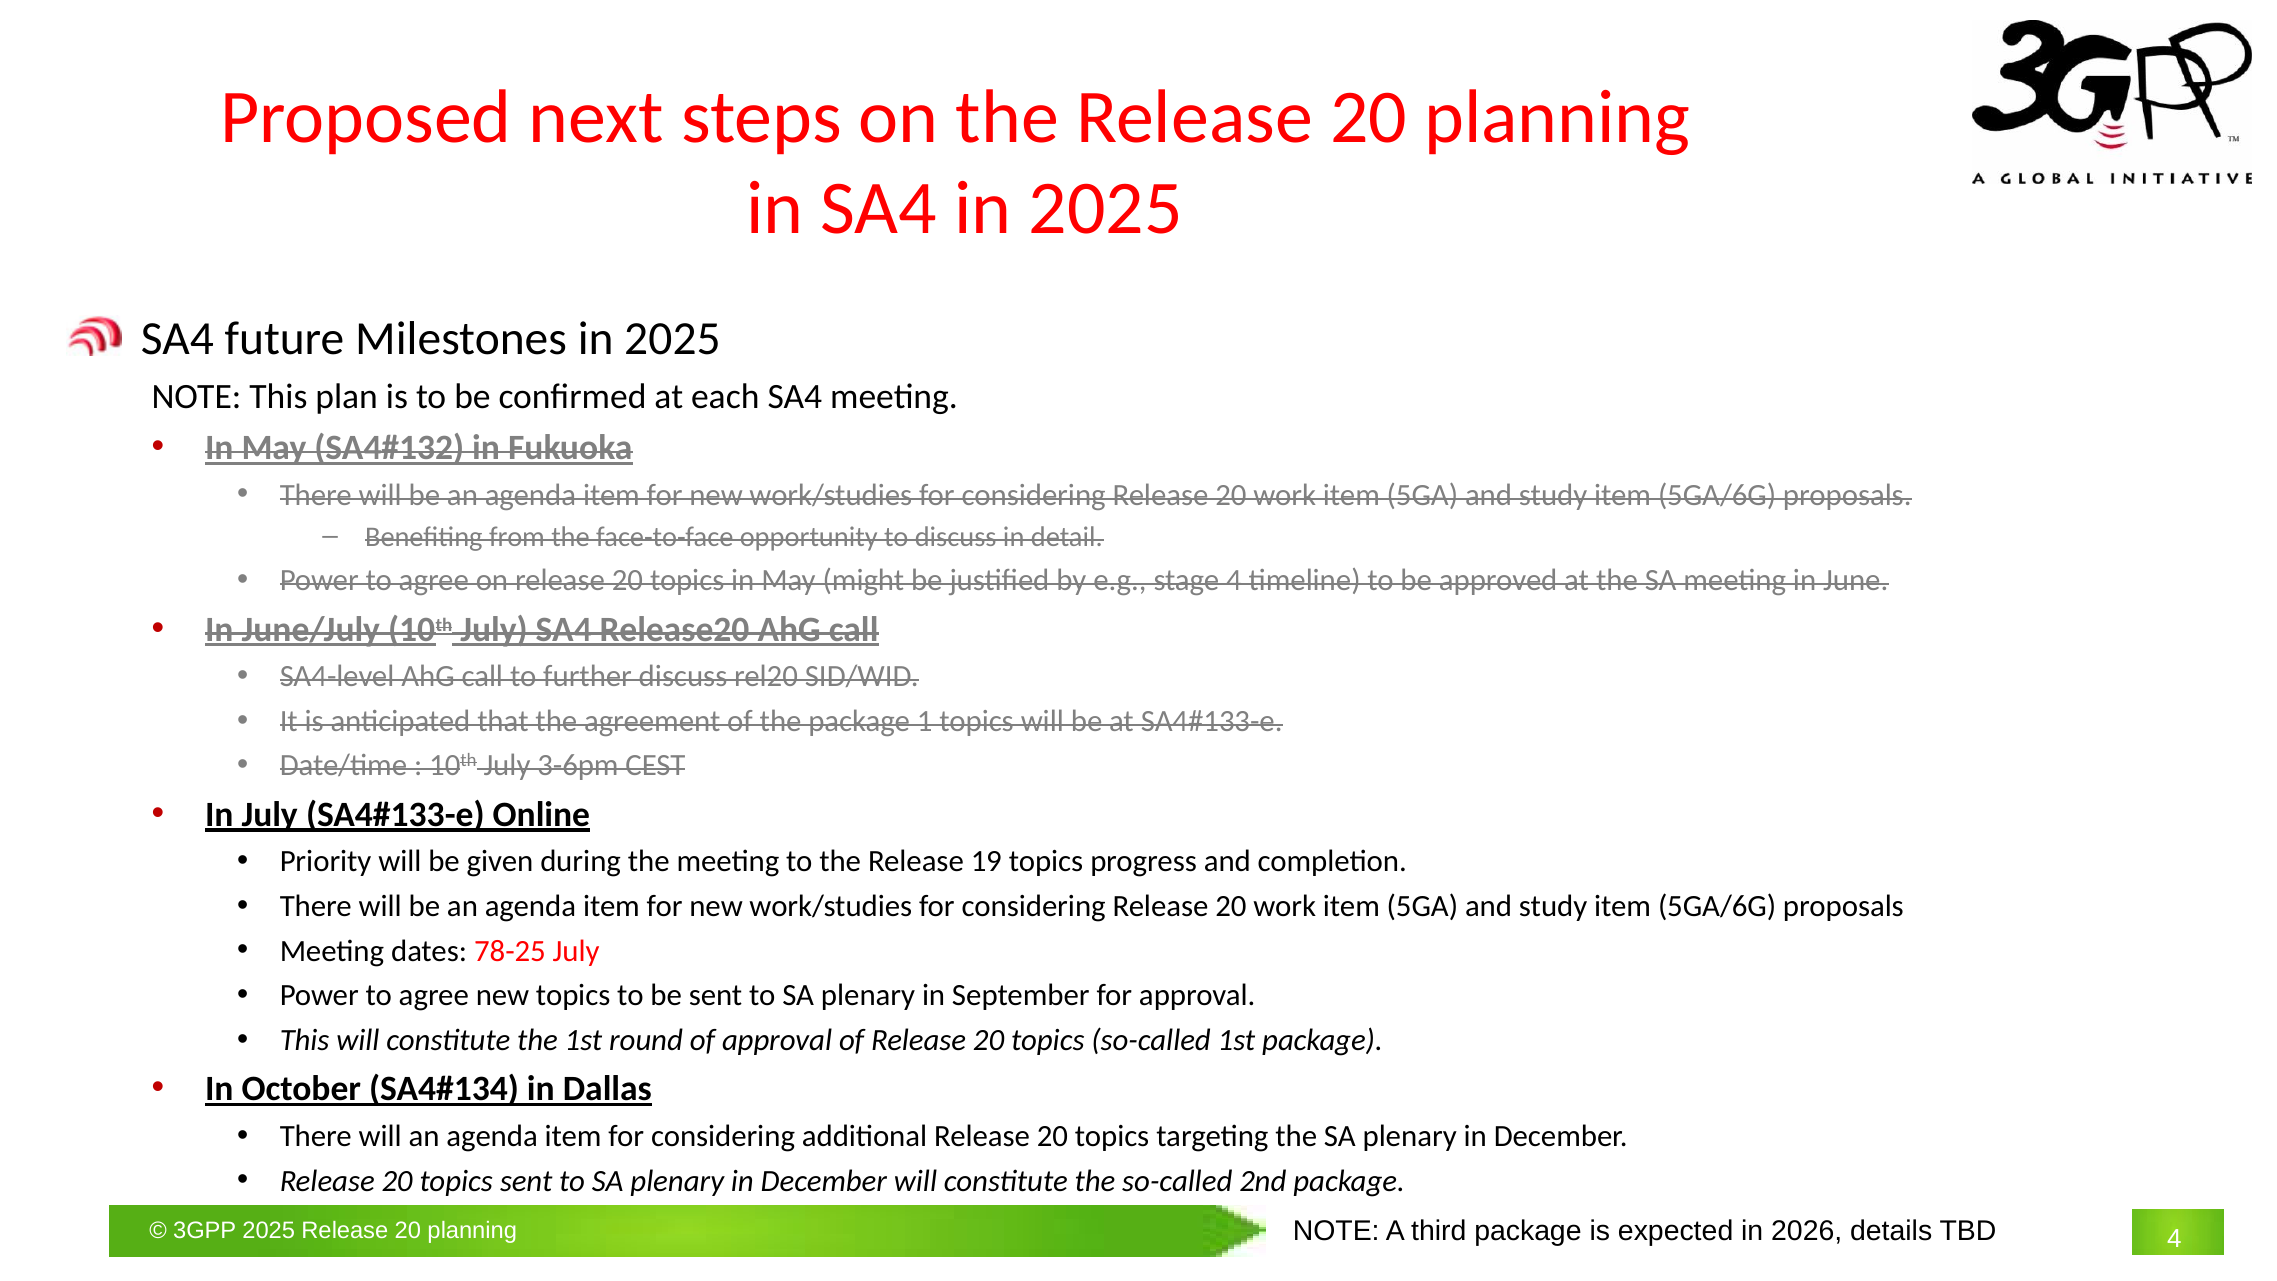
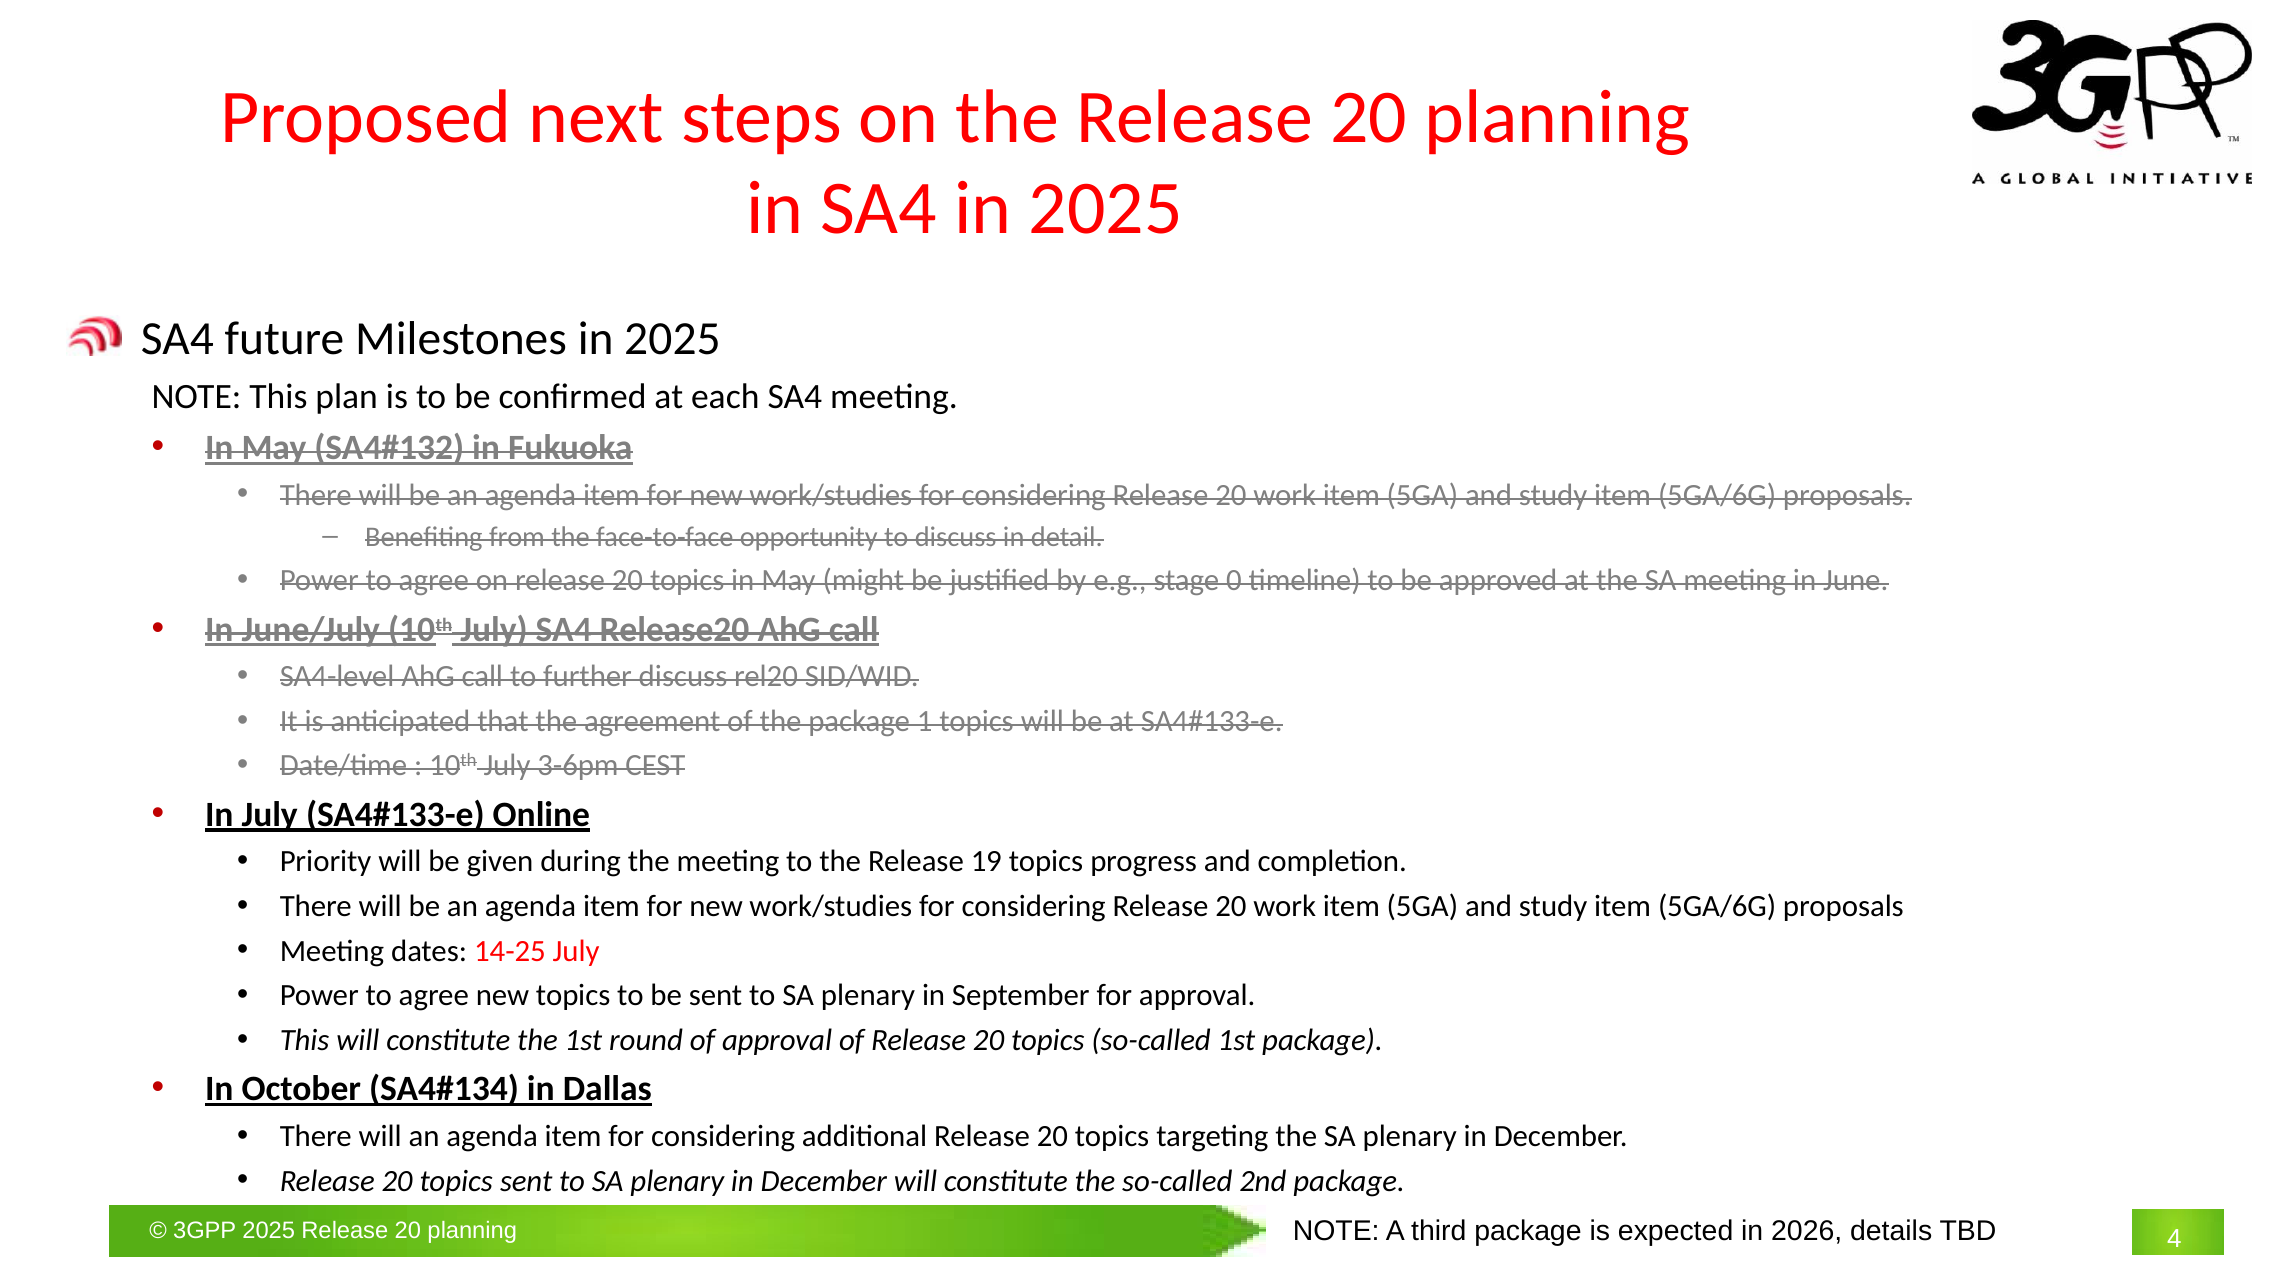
stage 4: 4 -> 0
78-25: 78-25 -> 14-25
